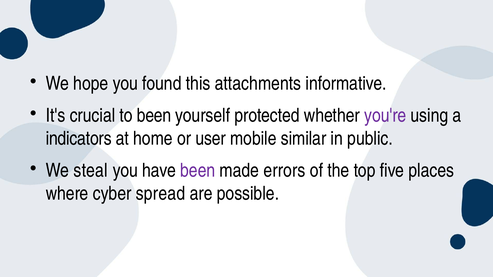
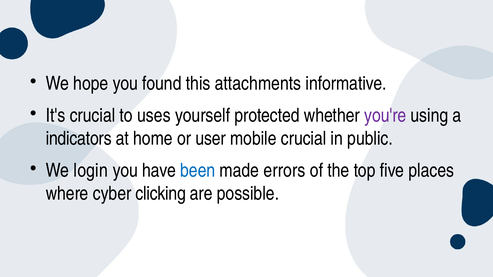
to been: been -> uses
mobile similar: similar -> crucial
steal: steal -> login
been at (198, 171) colour: purple -> blue
spread: spread -> clicking
